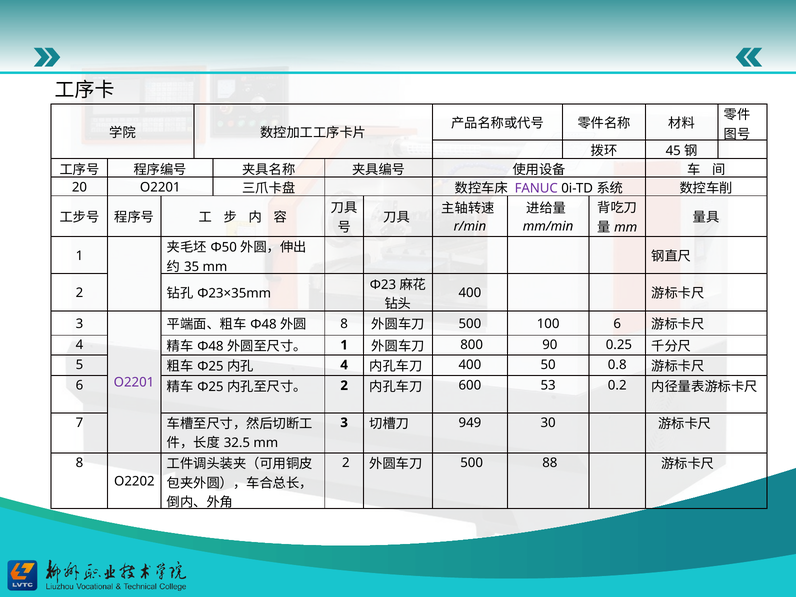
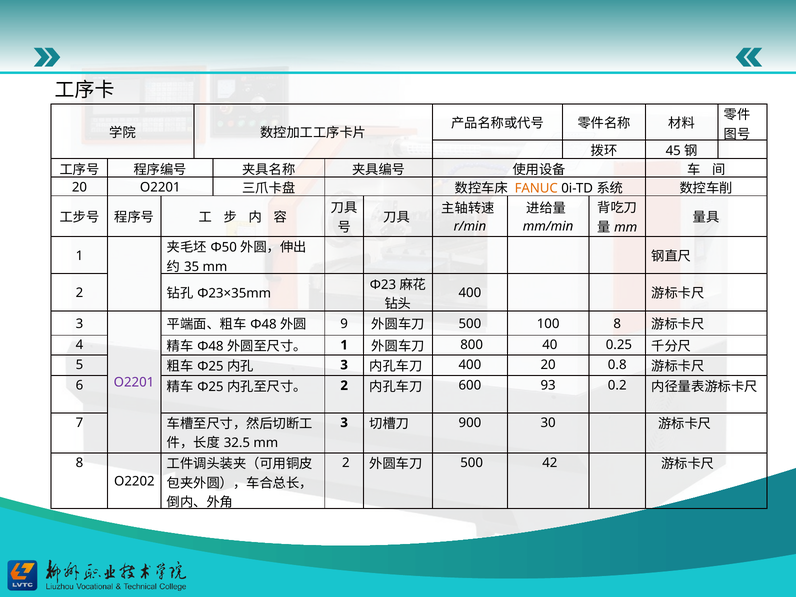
FANUC colour: purple -> orange
8 at (344, 324): 8 -> 9
100 6: 6 -> 8
90: 90 -> 40
4 at (344, 365): 4 -> 3
400 50: 50 -> 20
53: 53 -> 93
949: 949 -> 900
88: 88 -> 42
